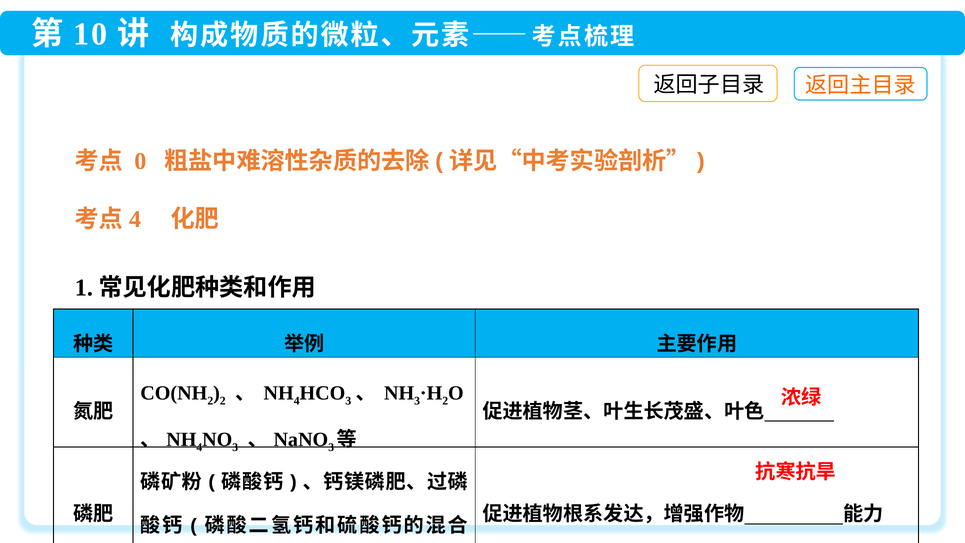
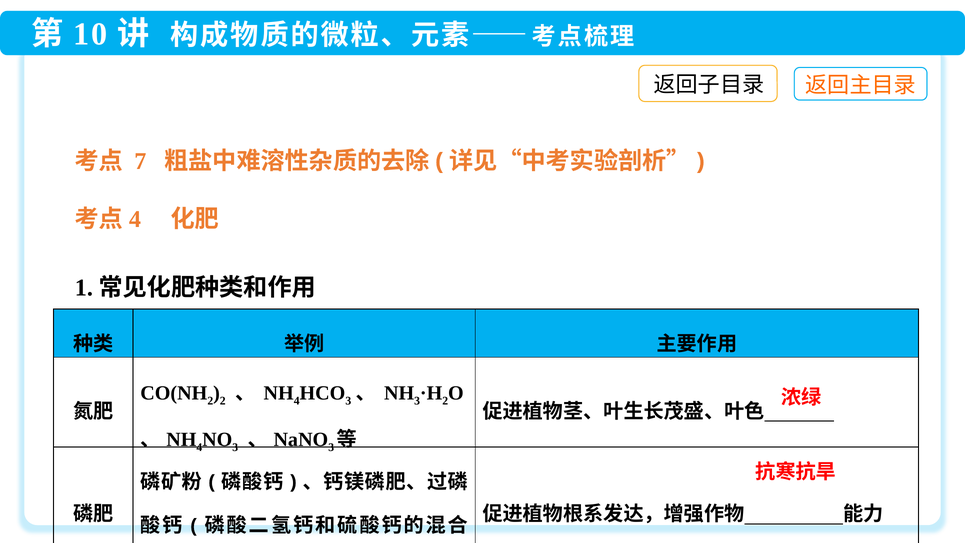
0: 0 -> 7
